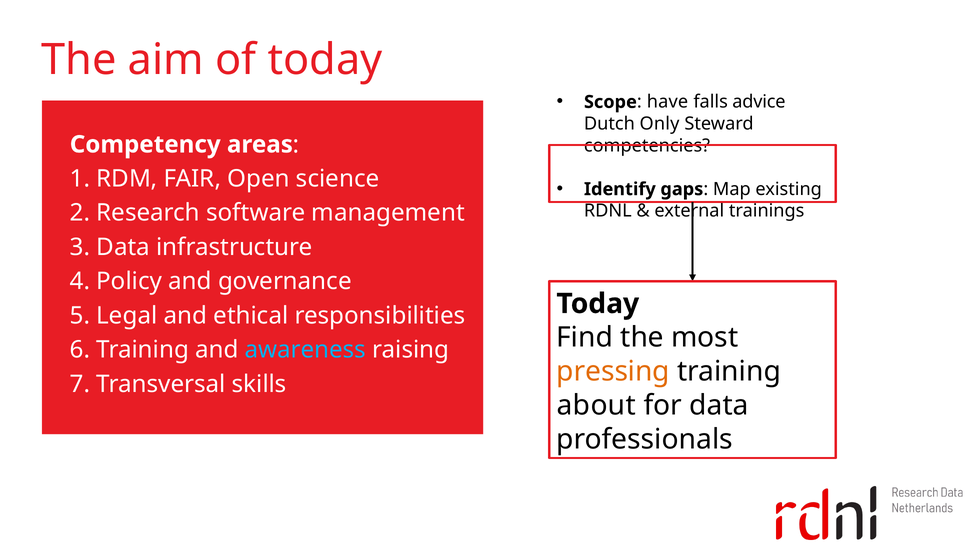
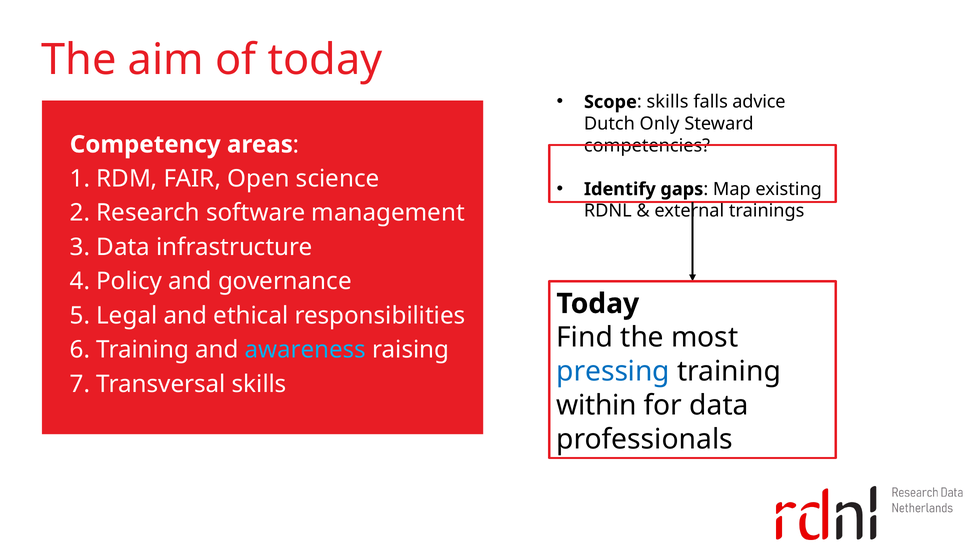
have at (667, 102): have -> skills
pressing colour: orange -> blue
about: about -> within
